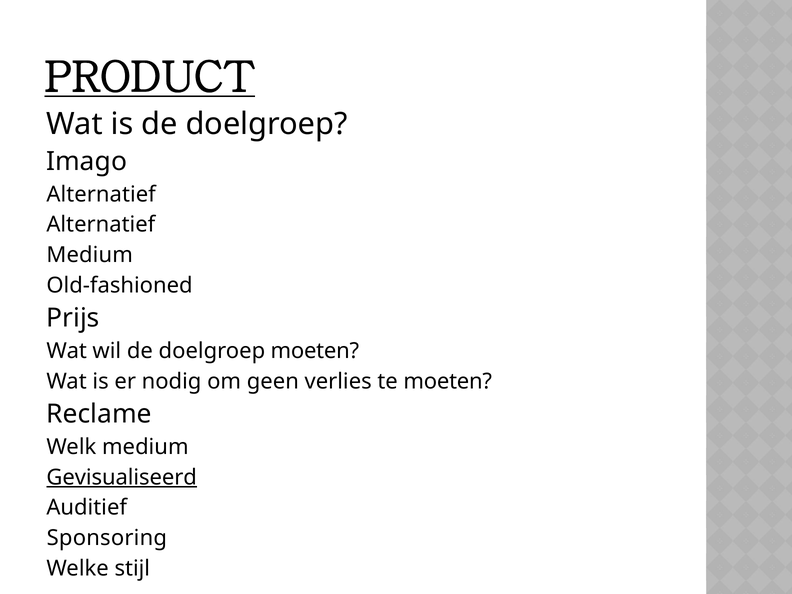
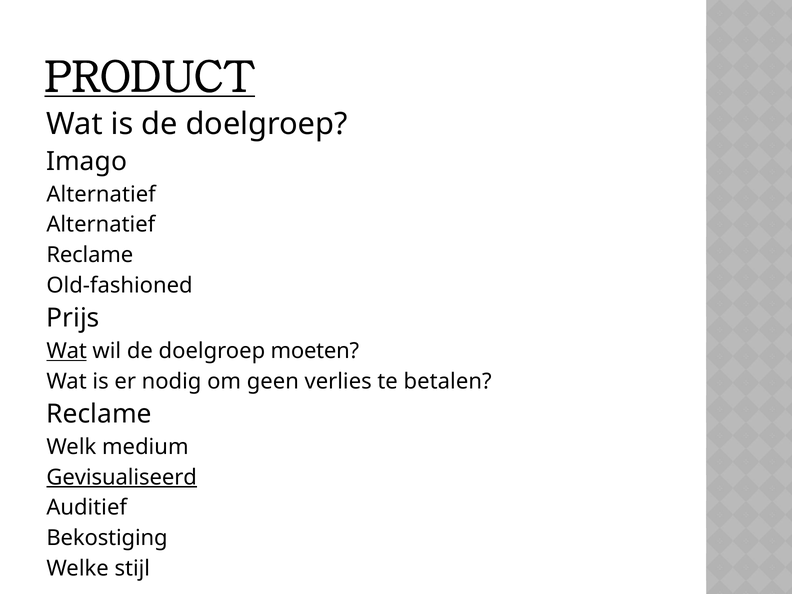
Medium at (90, 255): Medium -> Reclame
Wat at (67, 351) underline: none -> present
te moeten: moeten -> betalen
Sponsoring: Sponsoring -> Bekostiging
